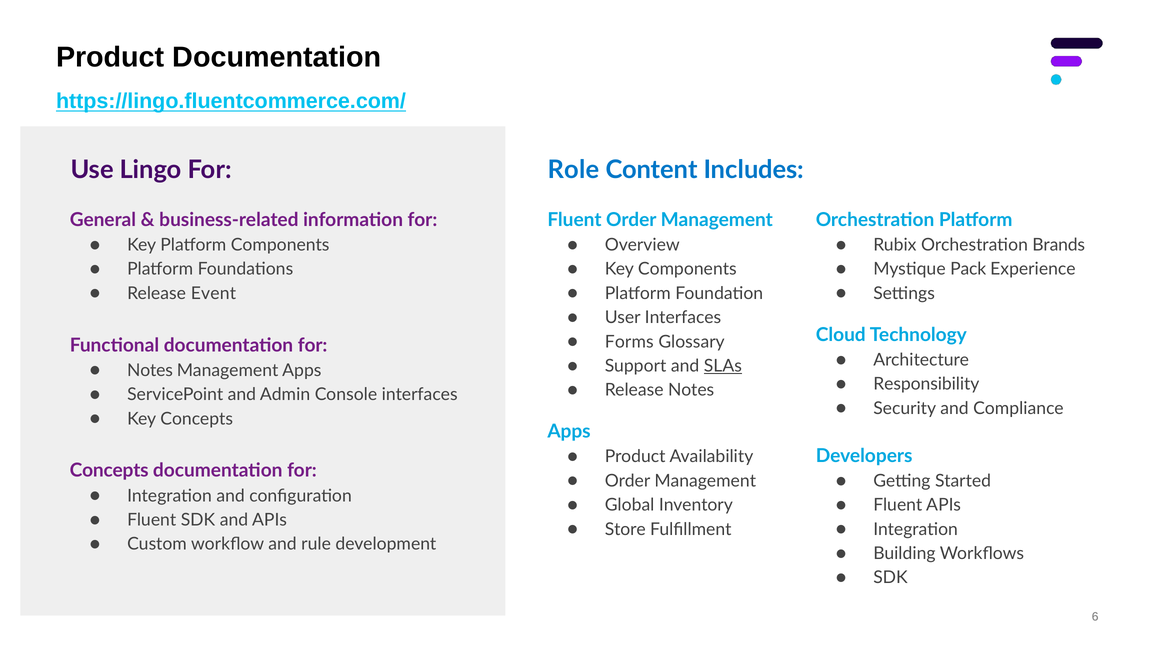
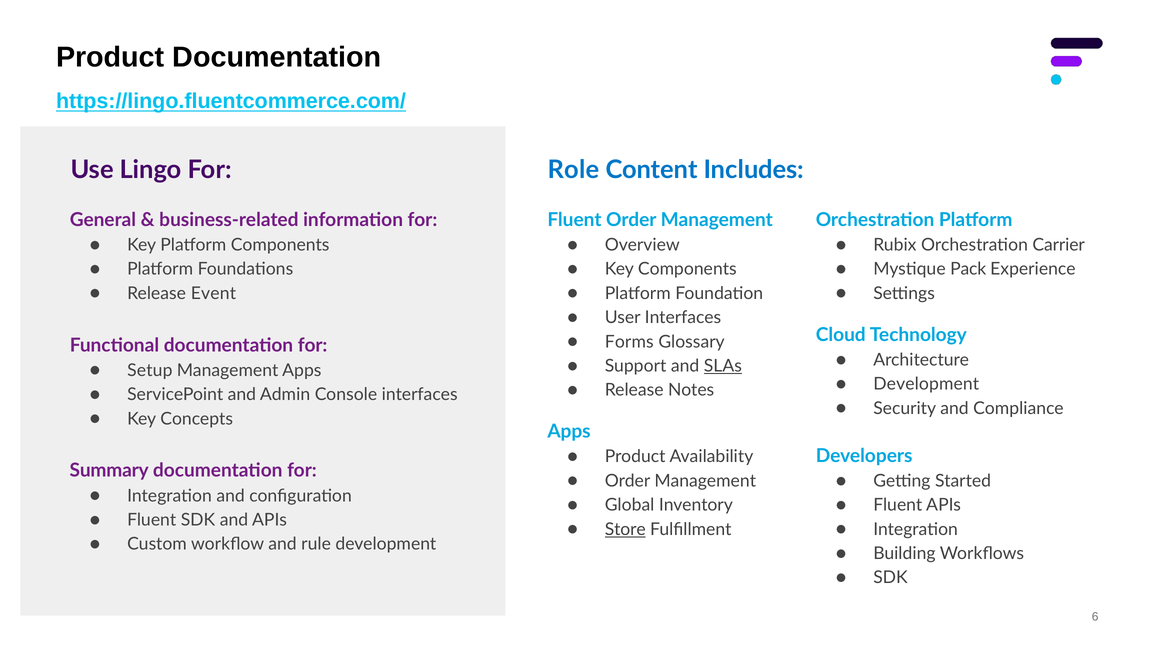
Brands: Brands -> Carrier
Notes at (150, 371): Notes -> Setup
Responsibility at (926, 384): Responsibility -> Development
Concepts at (109, 471): Concepts -> Summary
Store underline: none -> present
